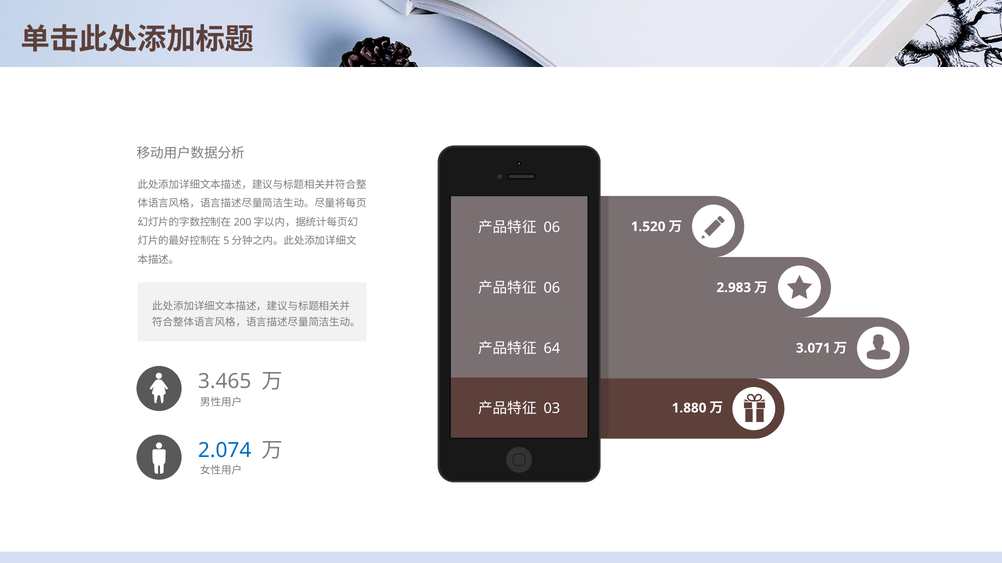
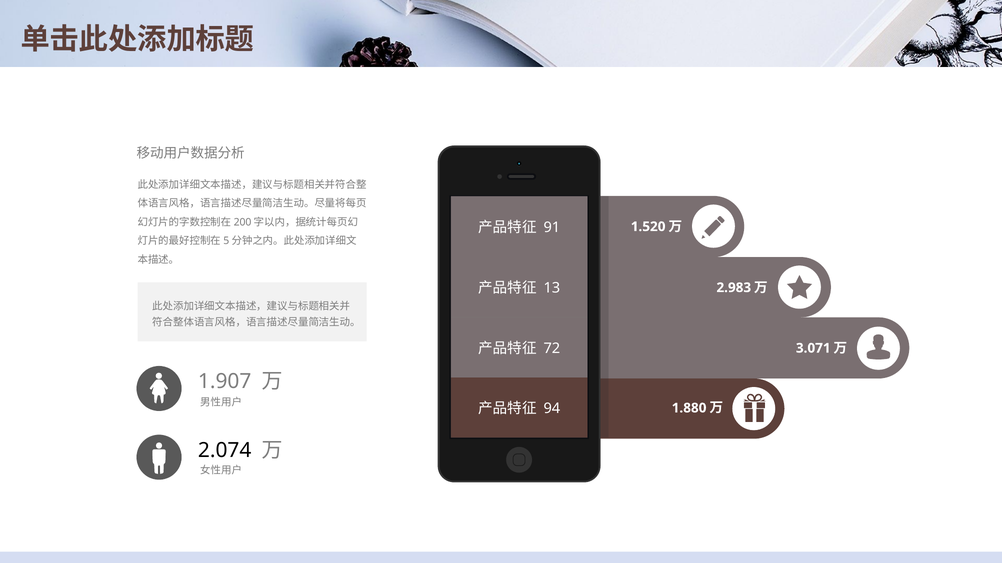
06 at (552, 228): 06 -> 91
06 at (552, 288): 06 -> 13
64: 64 -> 72
3.465: 3.465 -> 1.907
03: 03 -> 94
2.074 colour: blue -> black
